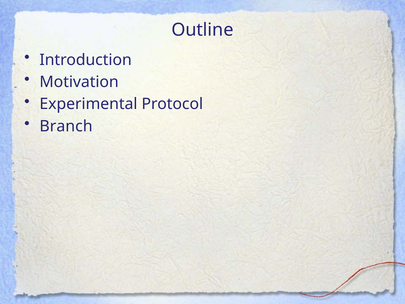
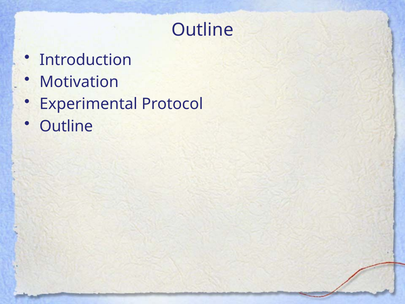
Branch at (66, 126): Branch -> Outline
